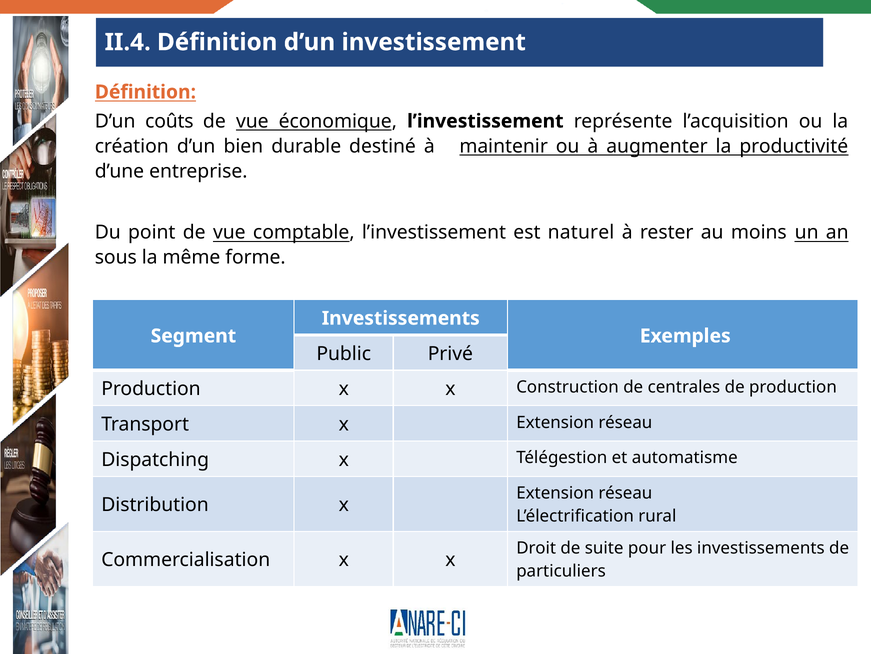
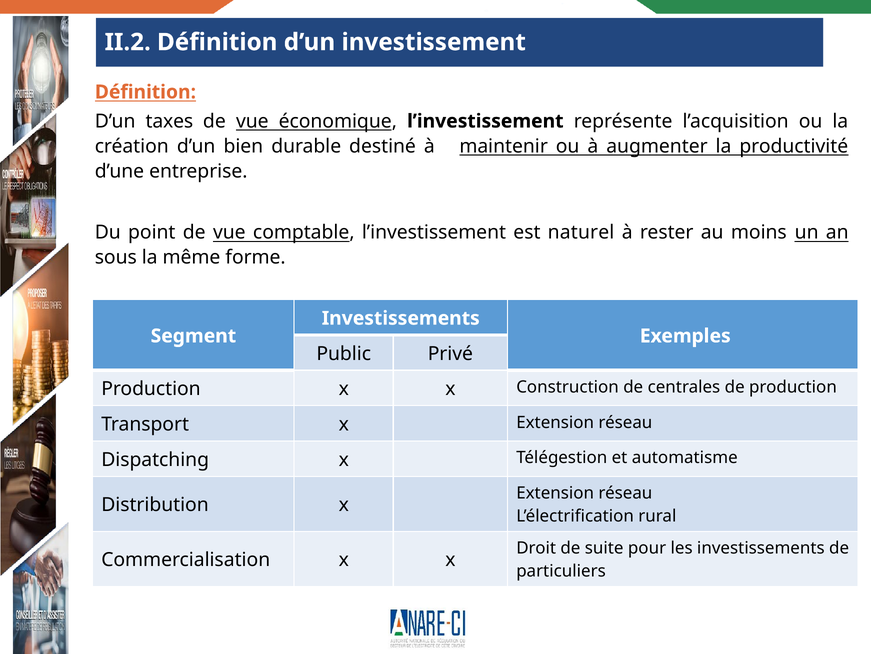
II.4: II.4 -> II.2
coûts: coûts -> taxes
